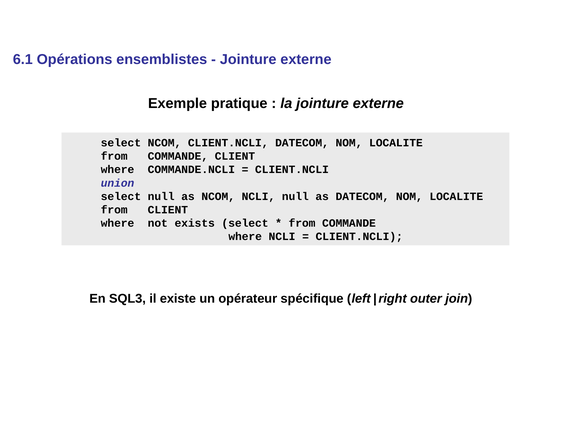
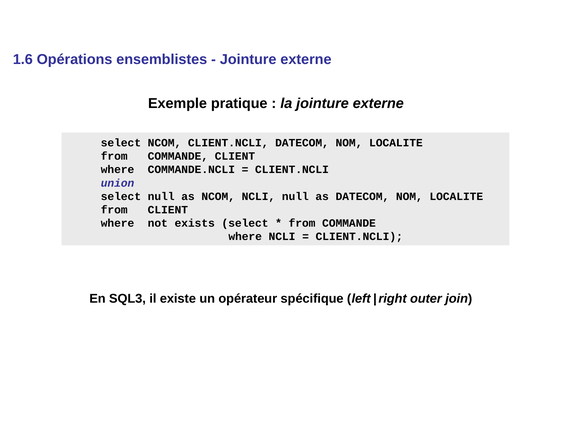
6.1: 6.1 -> 1.6
